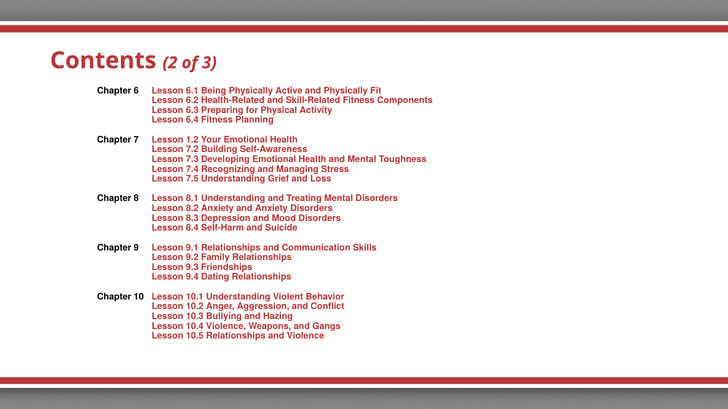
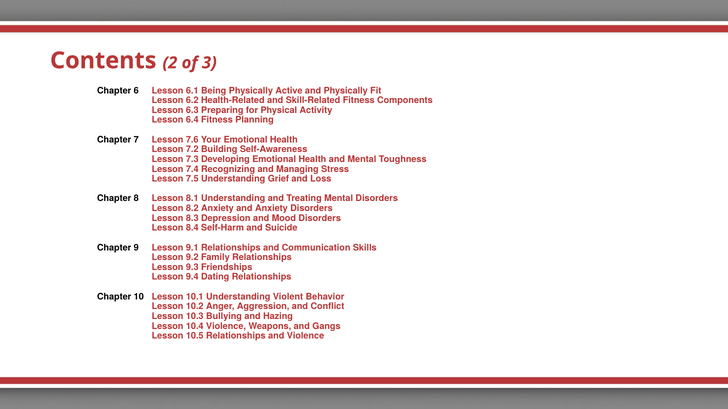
1.2: 1.2 -> 7.6
